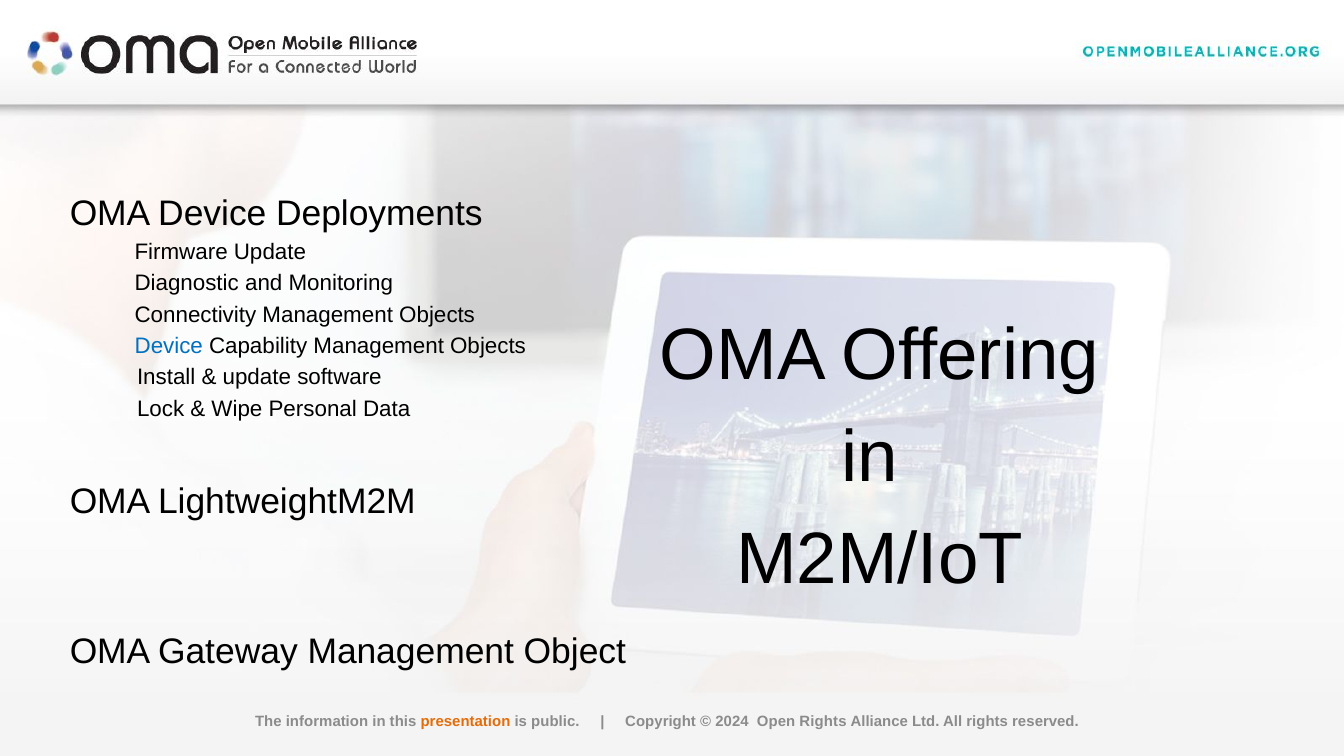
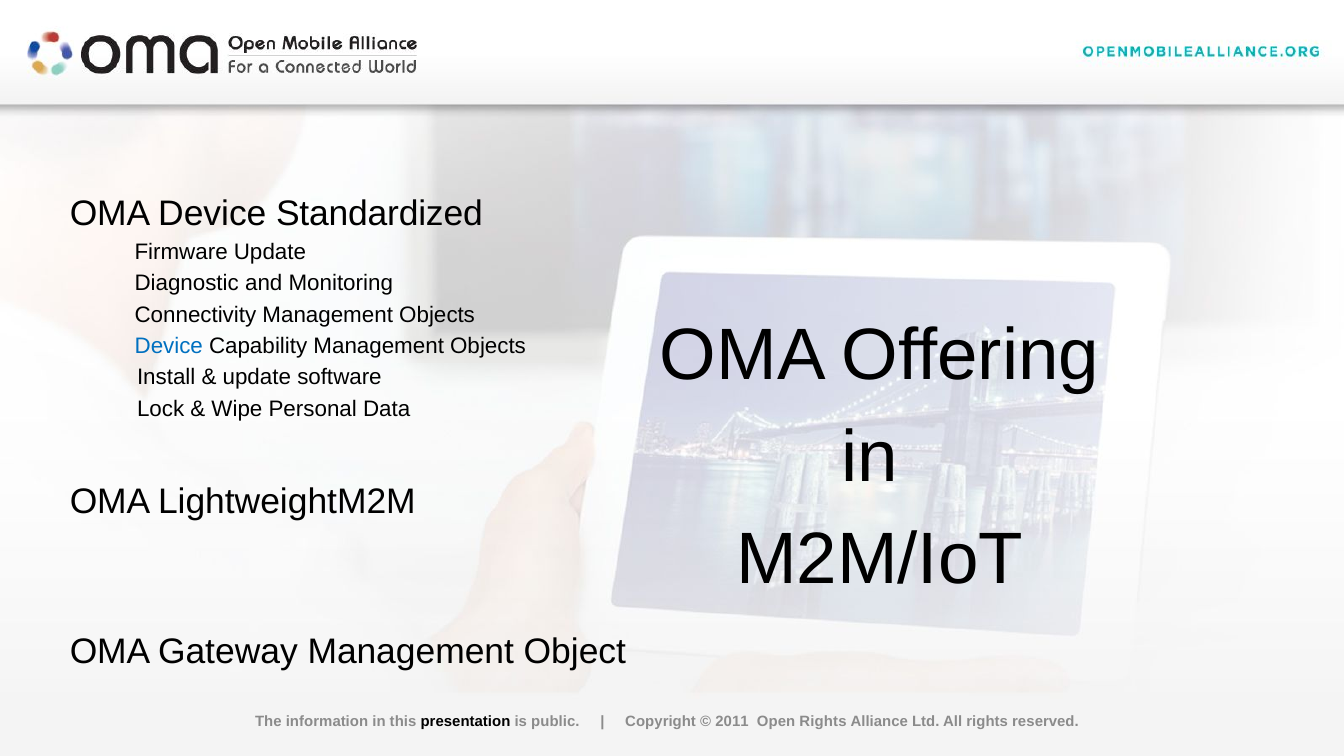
Deployments: Deployments -> Standardized
presentation colour: orange -> black
2024: 2024 -> 2011
